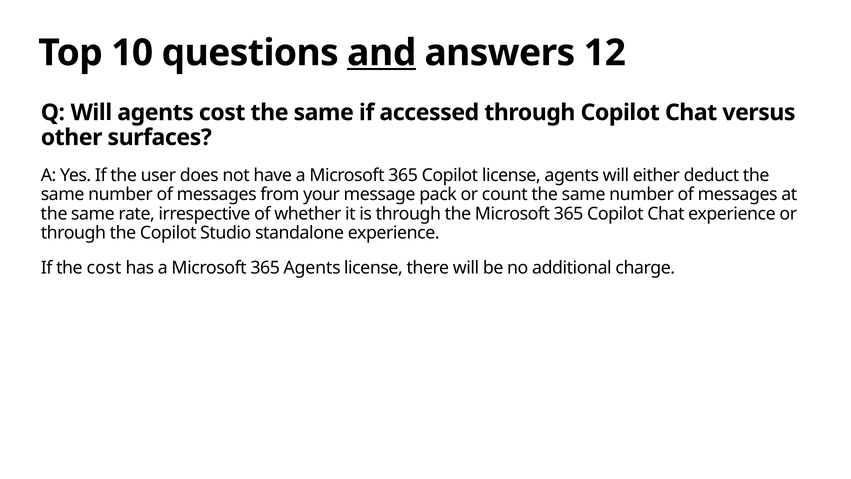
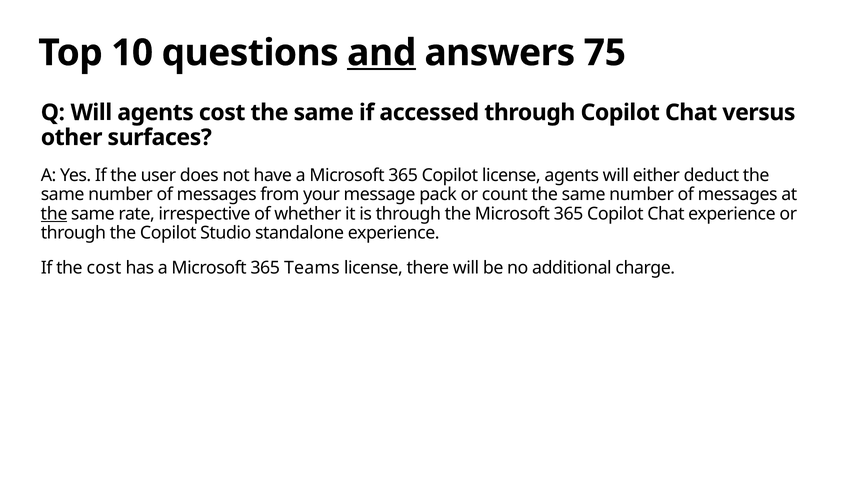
12: 12 -> 75
the at (54, 214) underline: none -> present
365 Agents: Agents -> Teams
